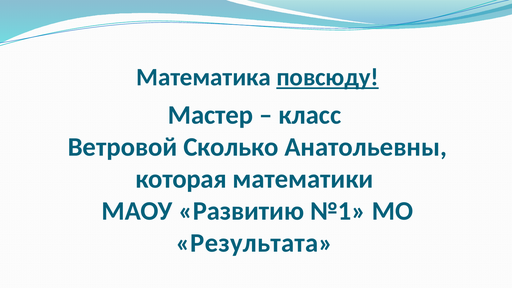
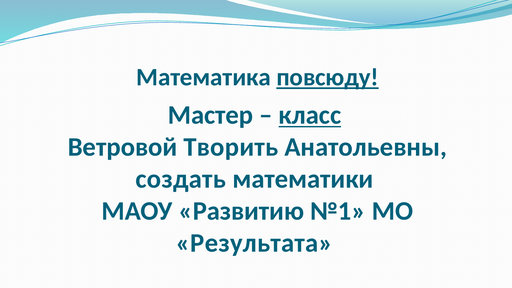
класс underline: none -> present
Сколько: Сколько -> Творить
которая: которая -> создать
